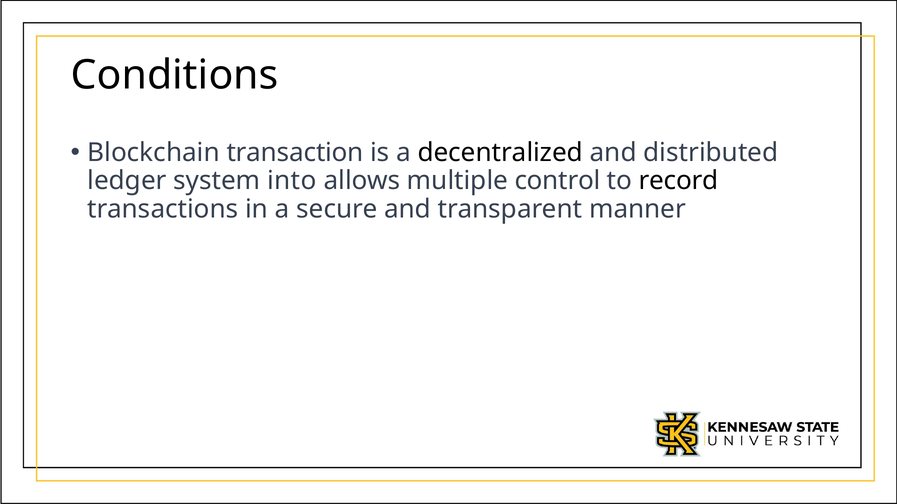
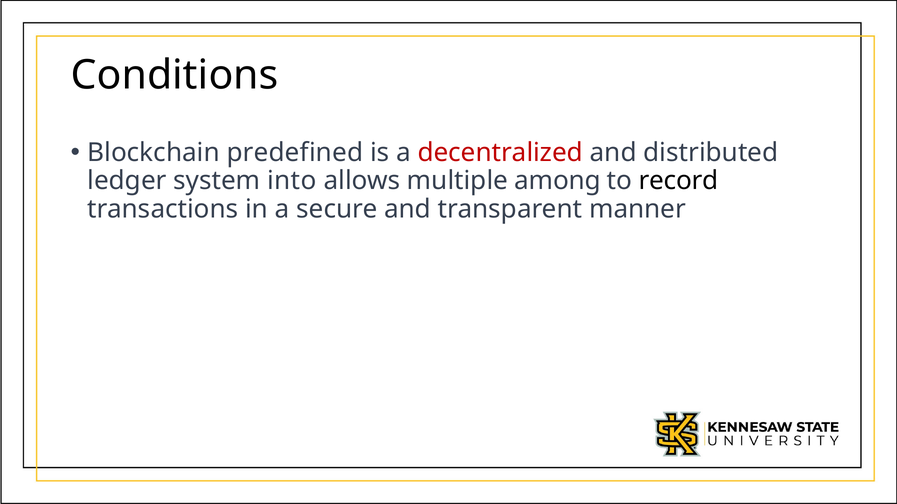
transaction: transaction -> predefined
decentralized colour: black -> red
control: control -> among
